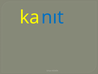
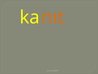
nıt colour: blue -> orange
